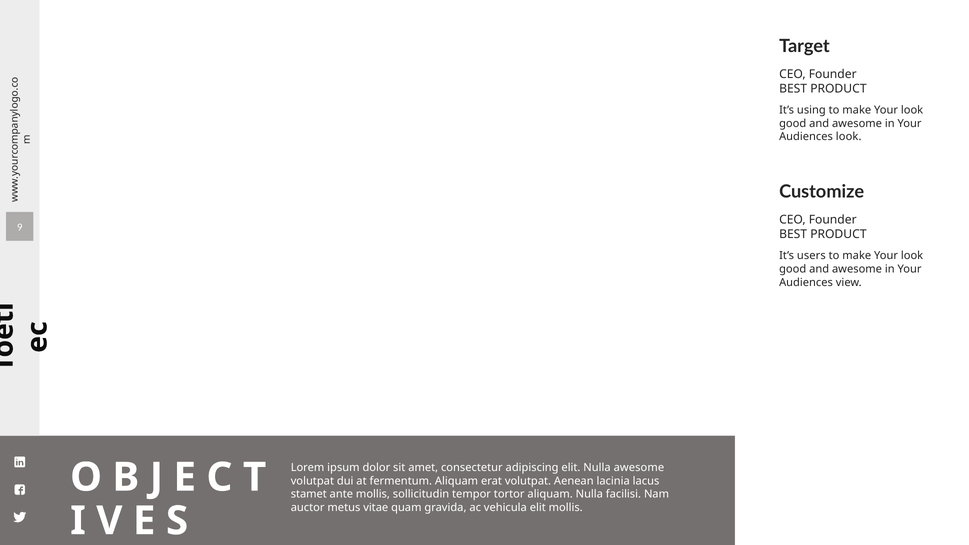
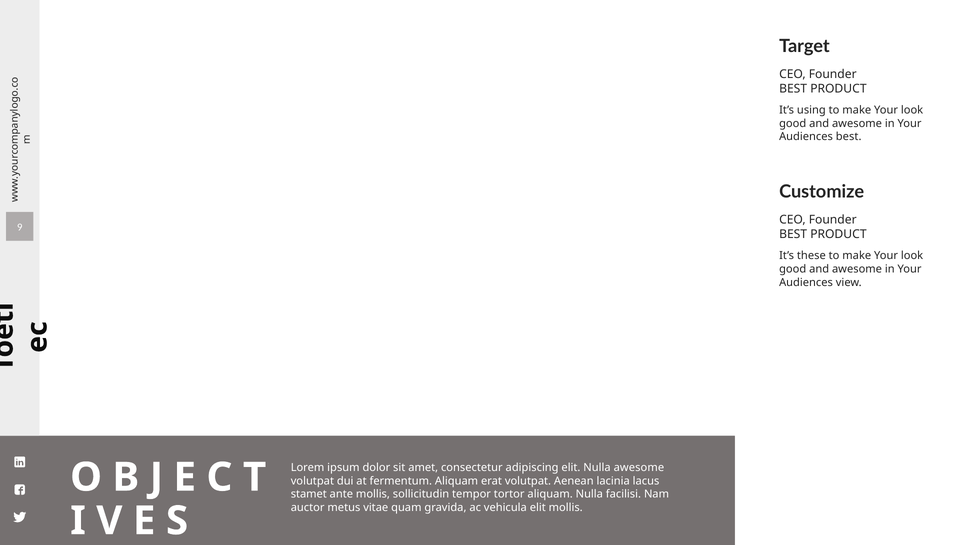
Audiences look: look -> best
users: users -> these
